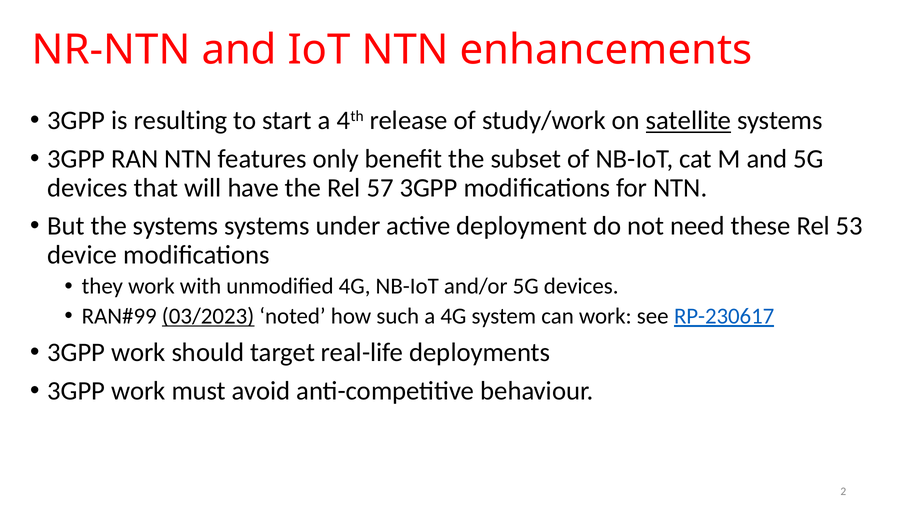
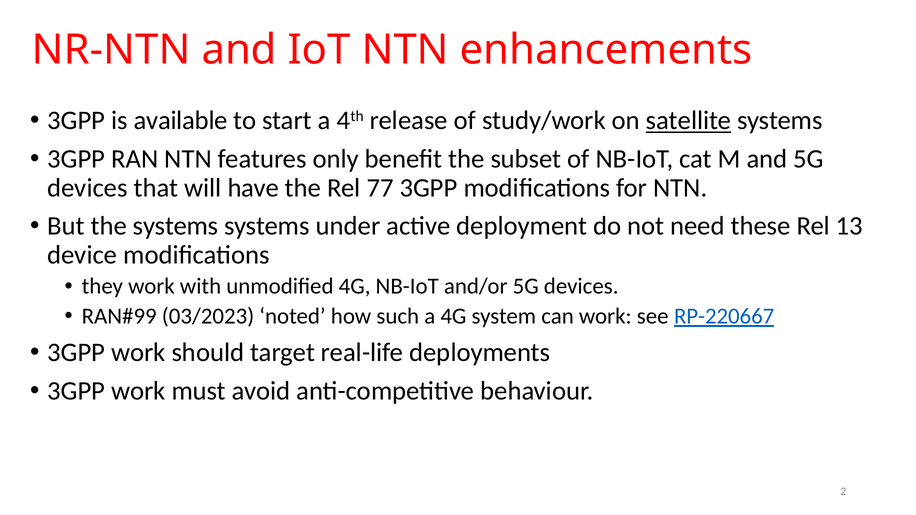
resulting: resulting -> available
57: 57 -> 77
53: 53 -> 13
03/2023 underline: present -> none
RP-230617: RP-230617 -> RP-220667
